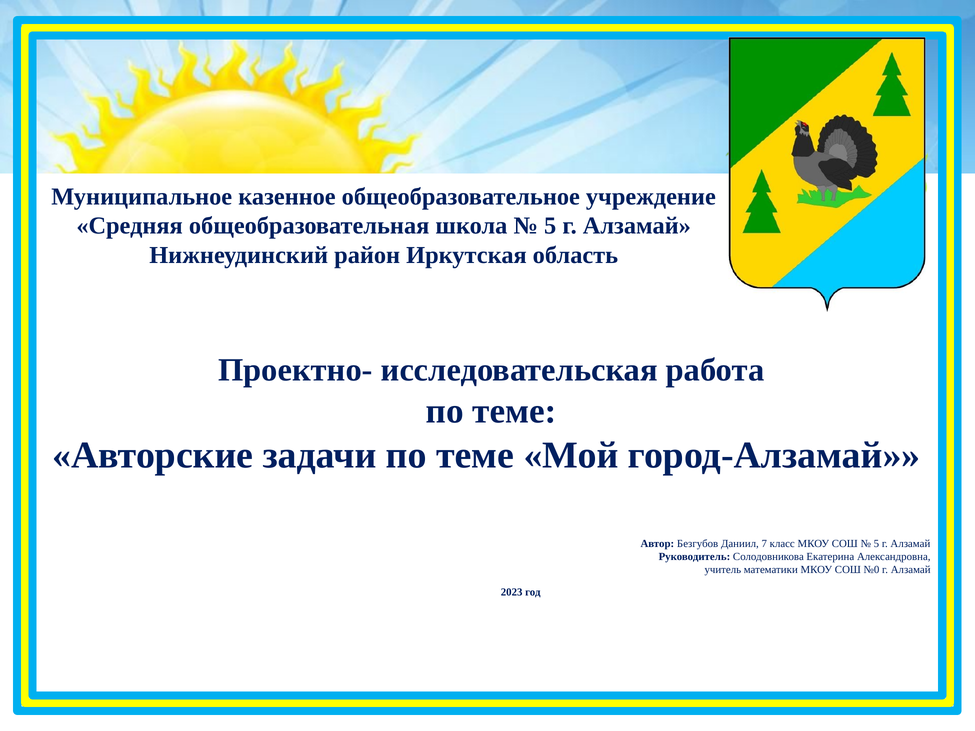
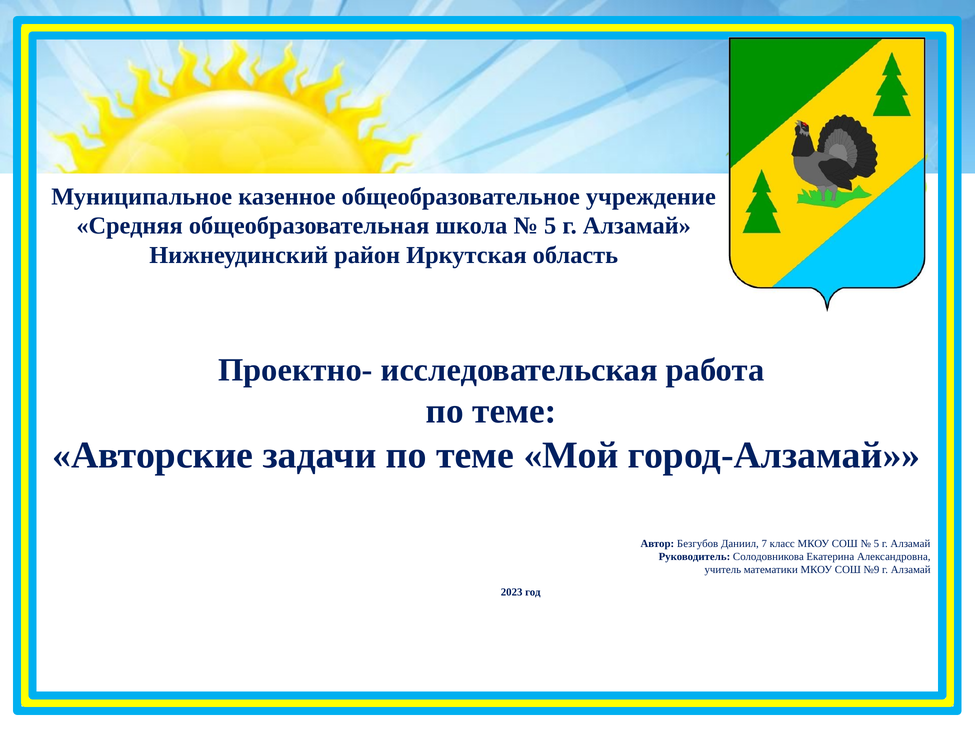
№0: №0 -> №9
